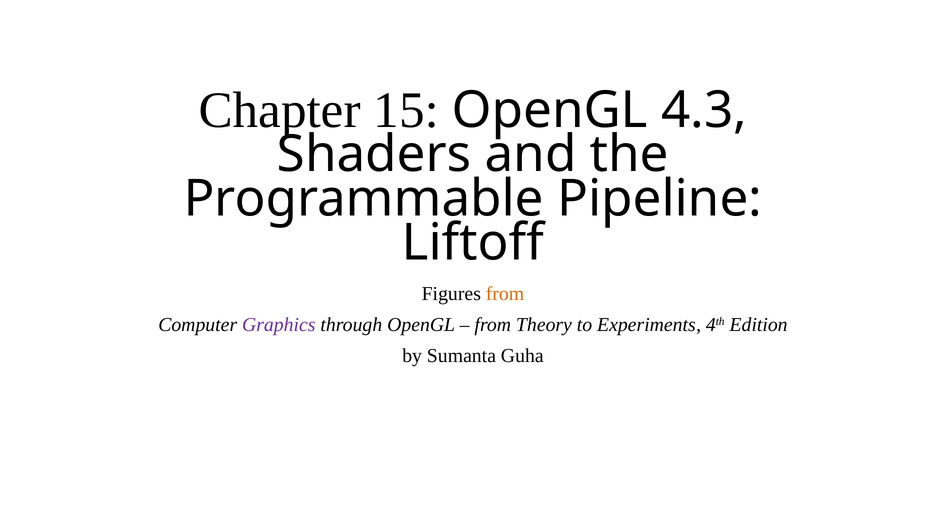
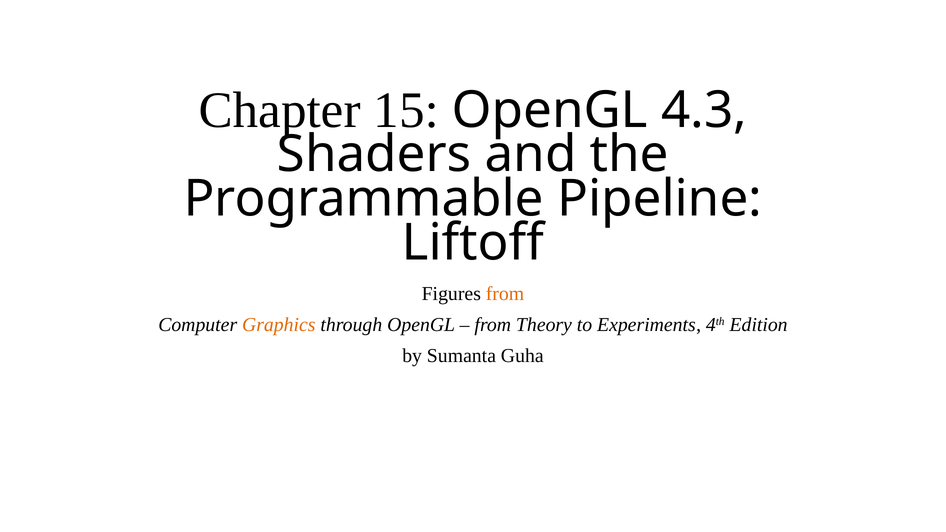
Graphics colour: purple -> orange
